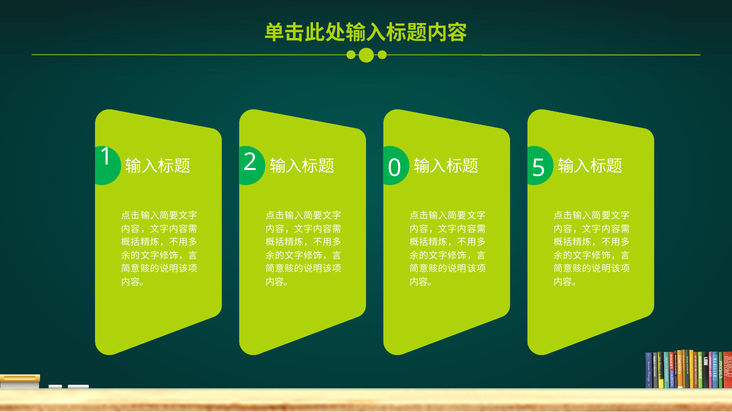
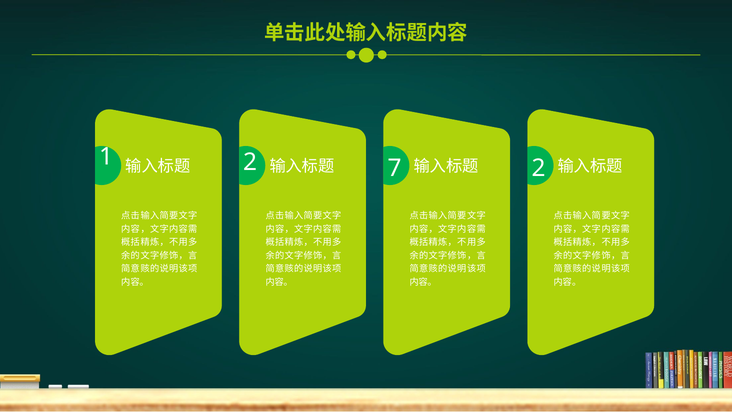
0: 0 -> 7
5 at (539, 168): 5 -> 2
